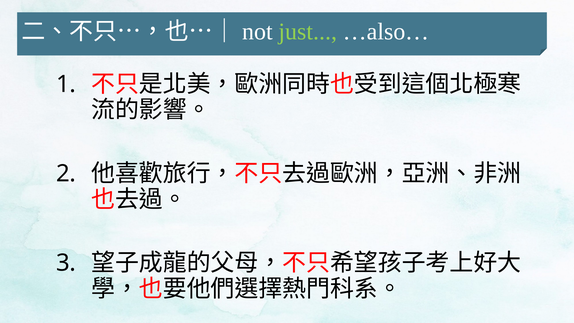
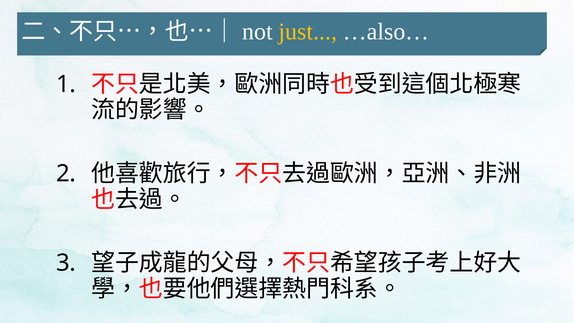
just colour: light green -> yellow
